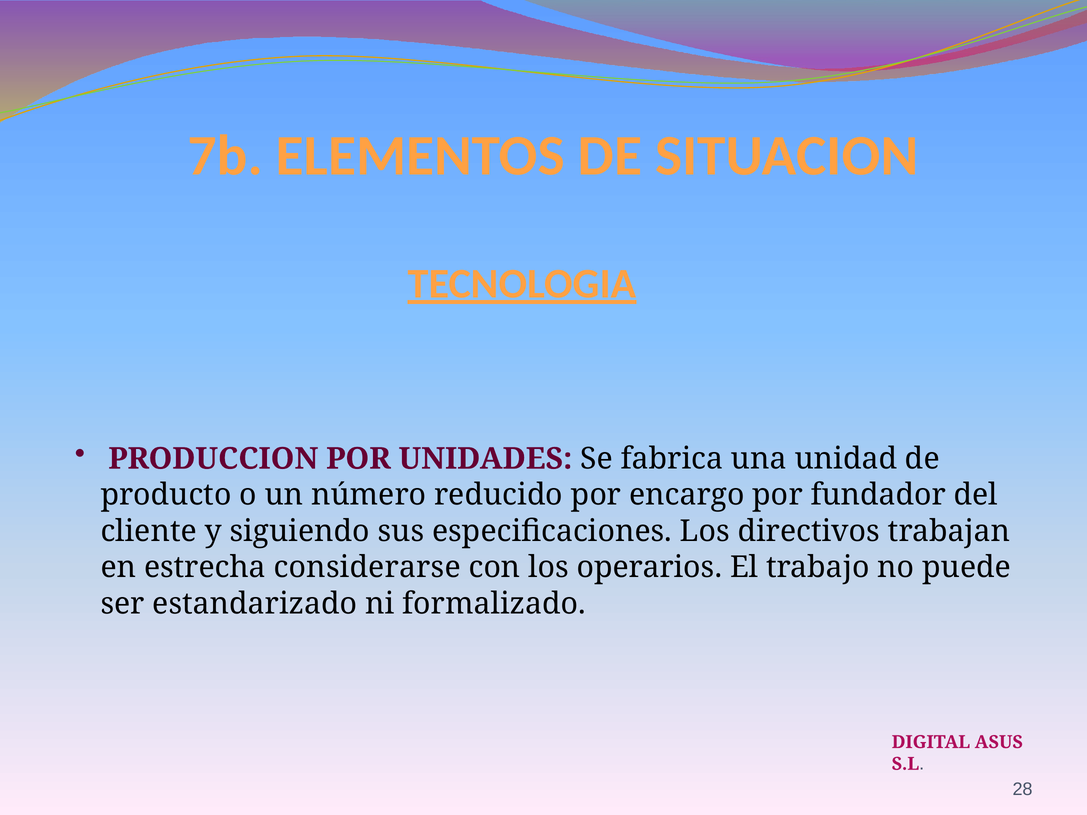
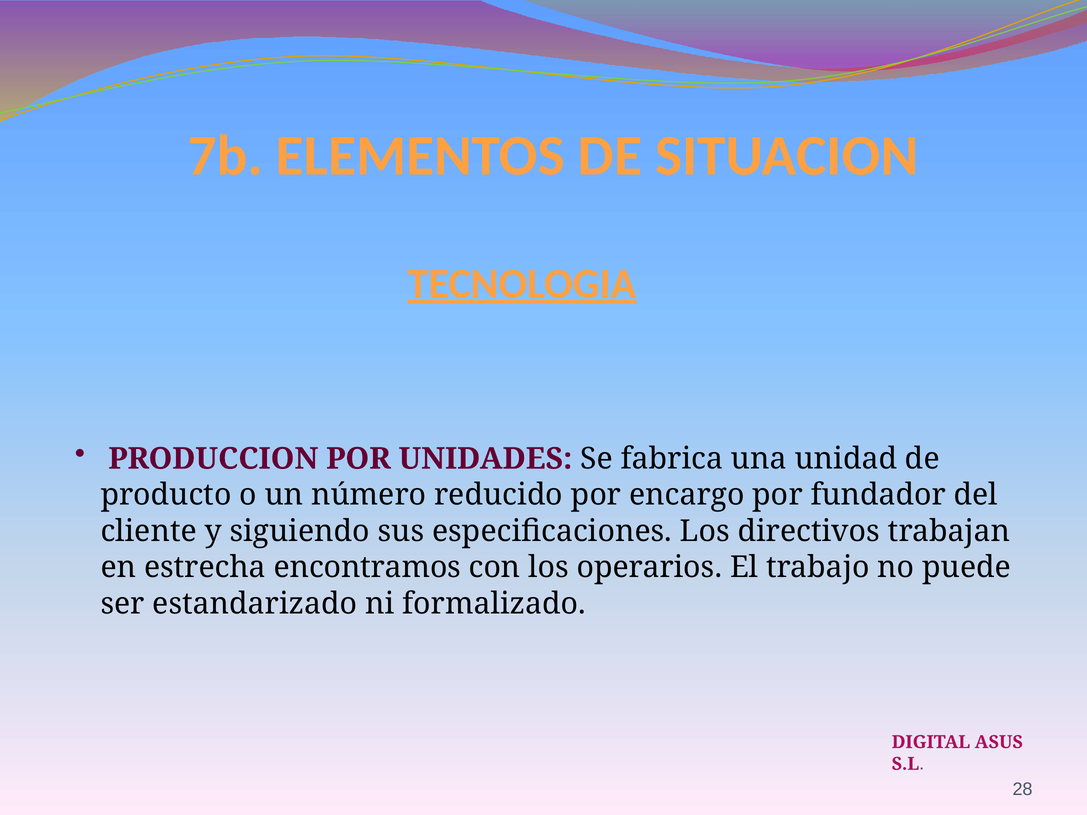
considerarse: considerarse -> encontramos
